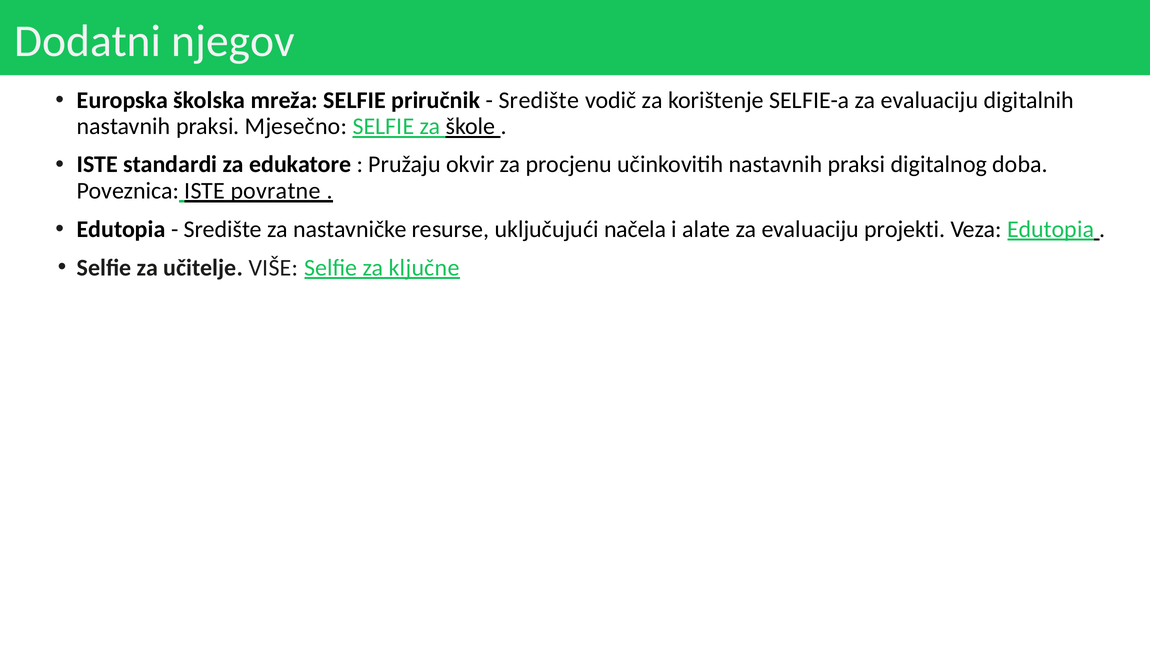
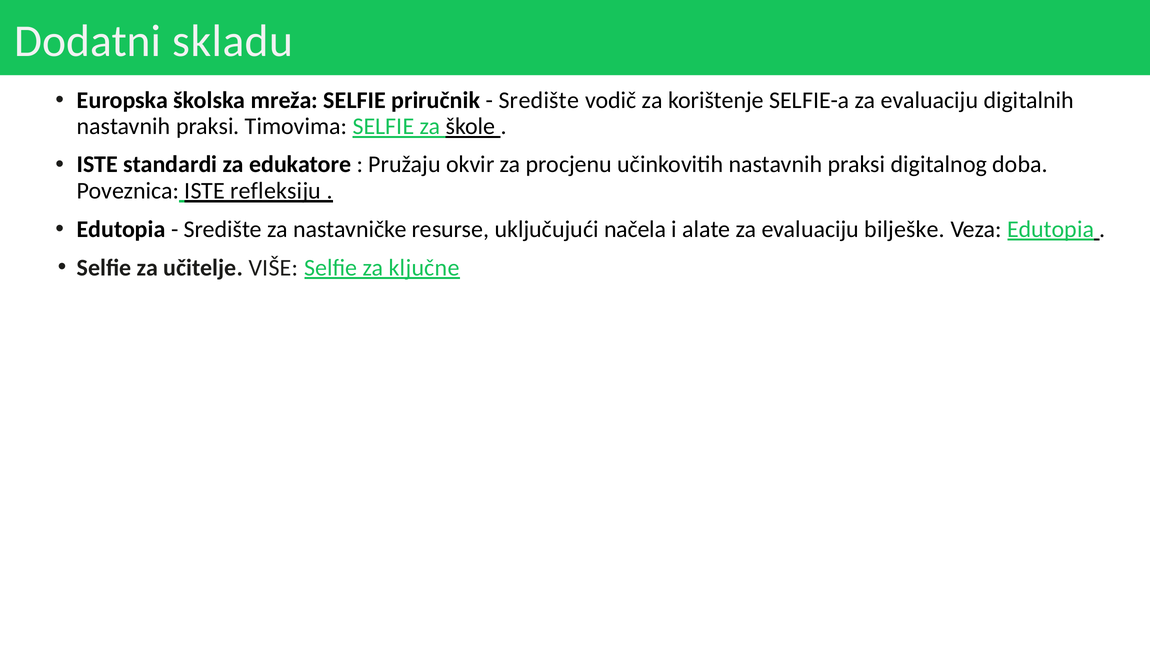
njegov: njegov -> skladu
Mjesečno: Mjesečno -> Timovima
povratne: povratne -> refleksiju
projekti: projekti -> bilješke
